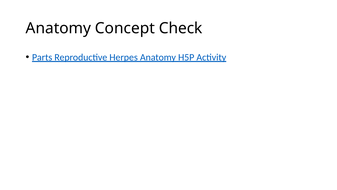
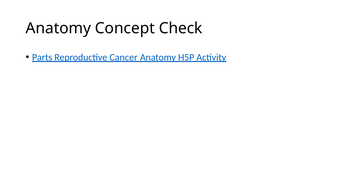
Herpes: Herpes -> Cancer
